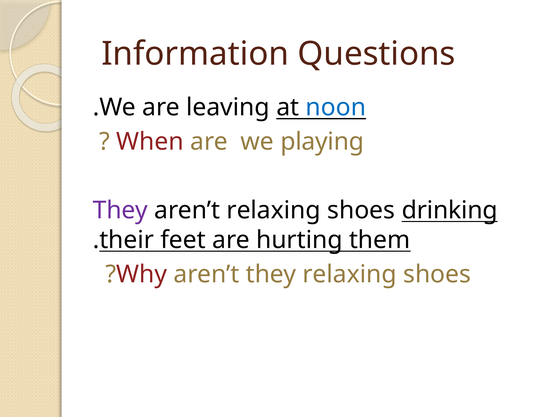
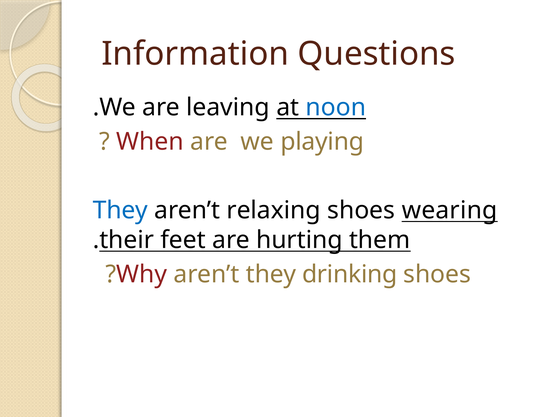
They at (120, 210) colour: purple -> blue
drinking: drinking -> wearing
they relaxing: relaxing -> drinking
